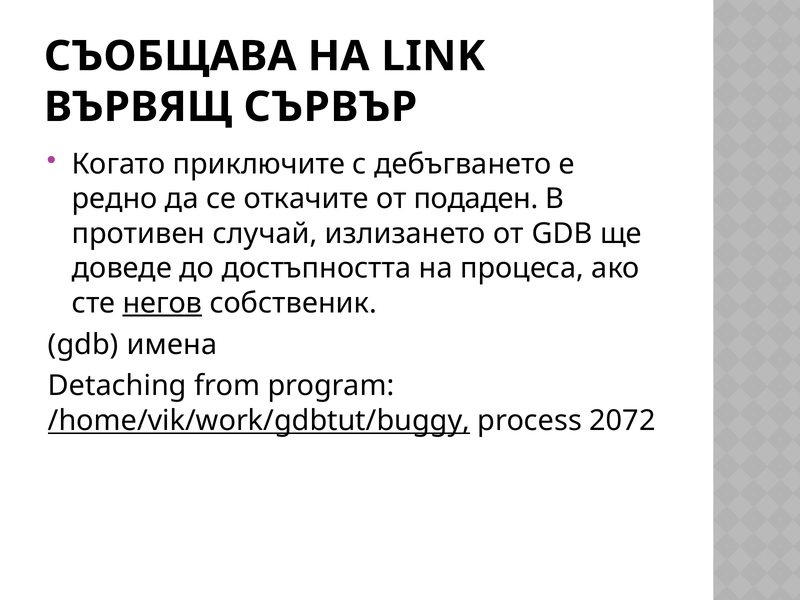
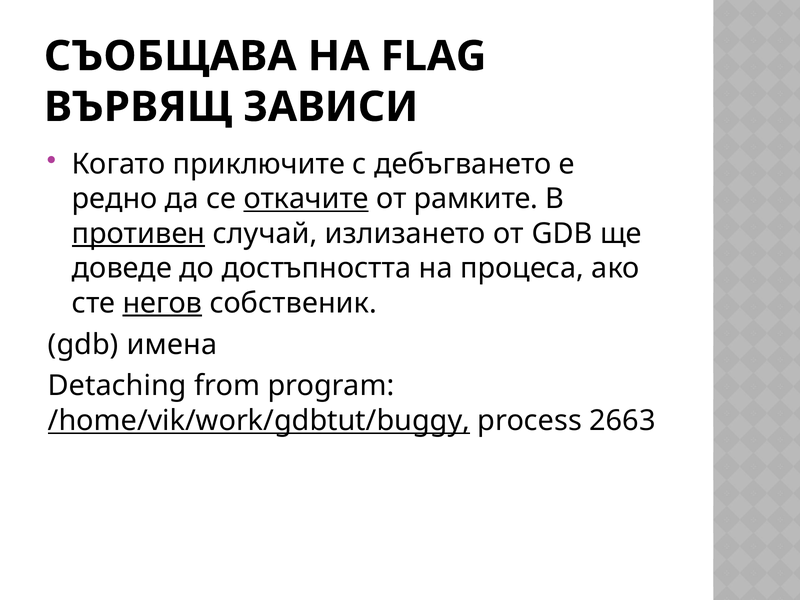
LINK: LINK -> FLAG
СЪРВЪР: СЪРВЪР -> ЗАВИСИ
откачите underline: none -> present
подаден: подаден -> рамките
противен underline: none -> present
2072: 2072 -> 2663
